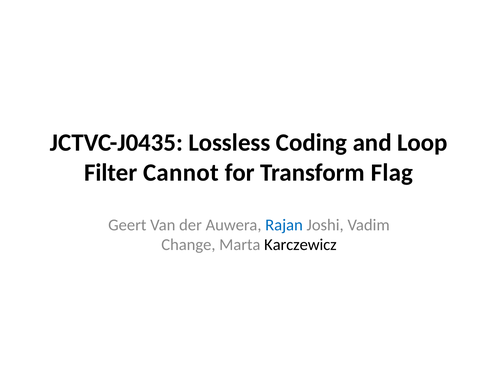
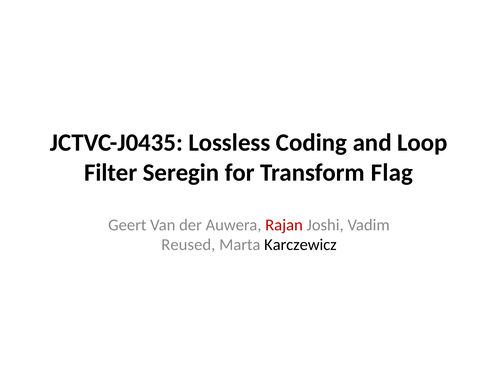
Cannot: Cannot -> Seregin
Rajan colour: blue -> red
Change: Change -> Reused
